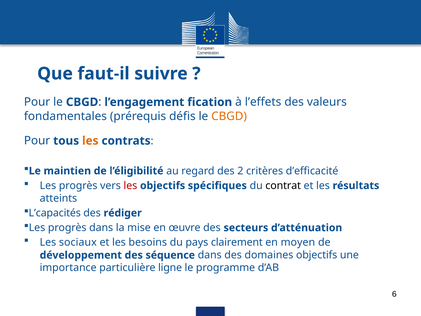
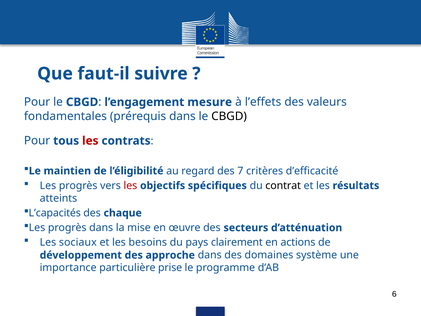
fication: fication -> mesure
prérequis défis: défis -> dans
CBGD at (229, 116) colour: orange -> black
les at (90, 141) colour: orange -> red
2: 2 -> 7
rédiger: rédiger -> chaque
moyen: moyen -> actions
séquence: séquence -> approche
domaines objectifs: objectifs -> système
ligne: ligne -> prise
